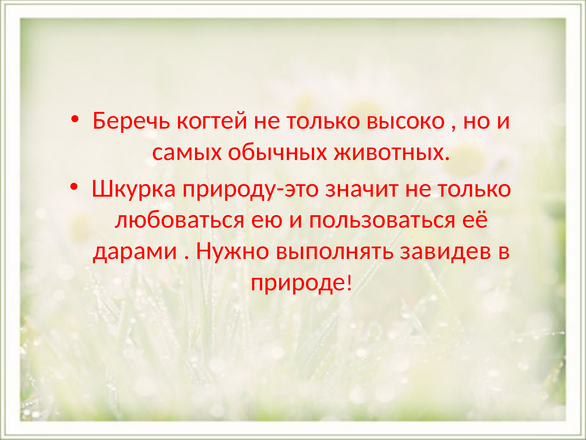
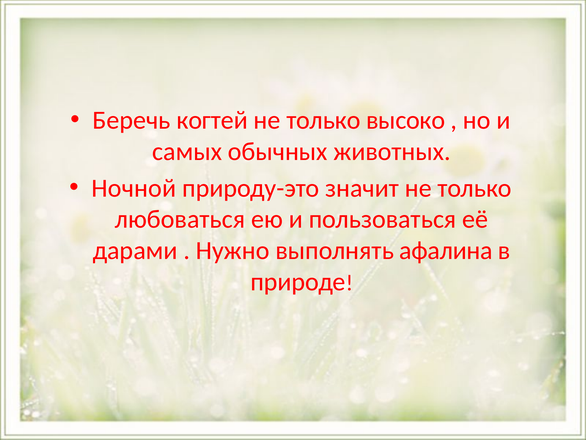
Шкурка: Шкурка -> Ночной
завидев: завидев -> афалина
